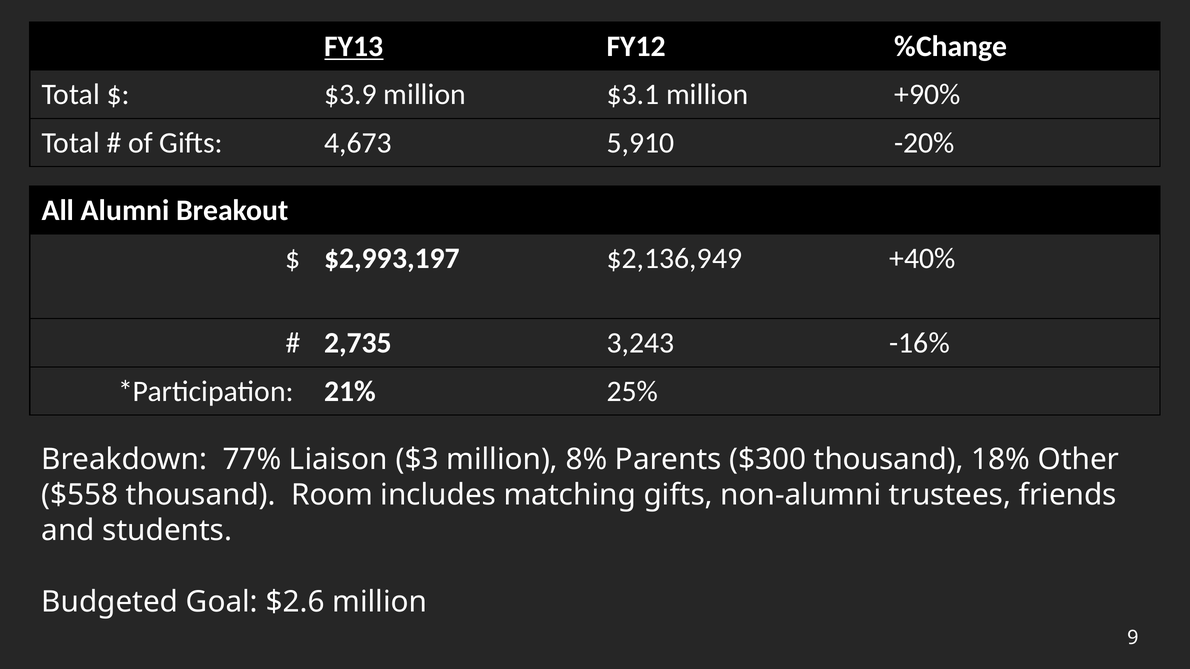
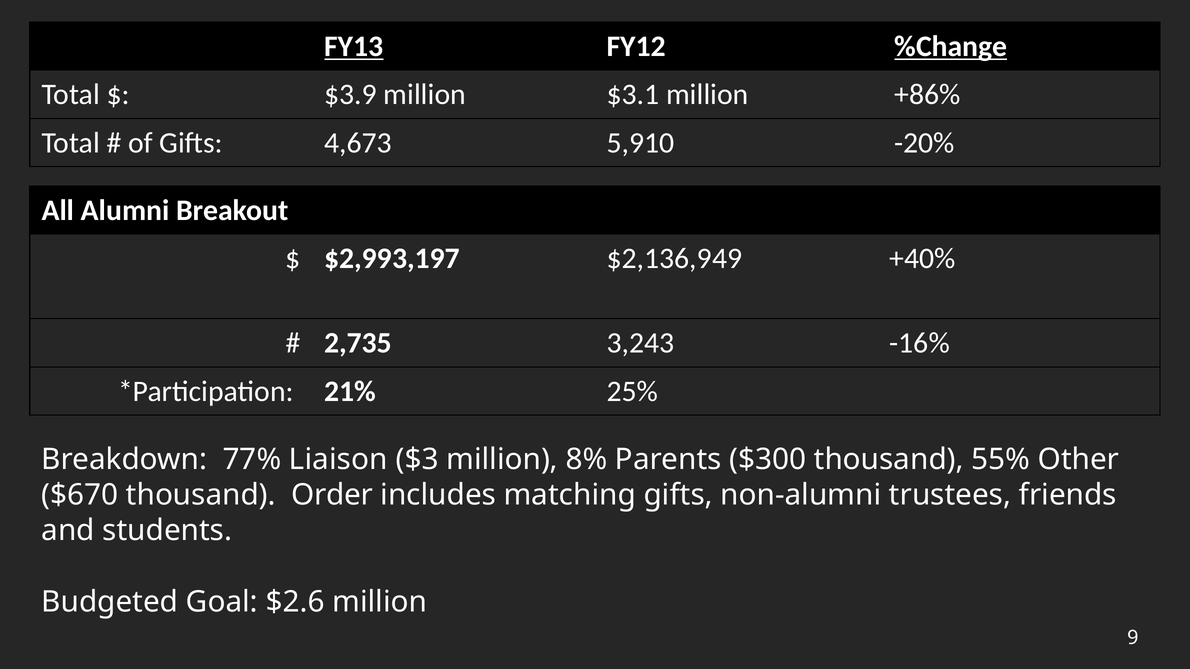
%Change underline: none -> present
+90%: +90% -> +86%
18%: 18% -> 55%
$558: $558 -> $670
Room: Room -> Order
